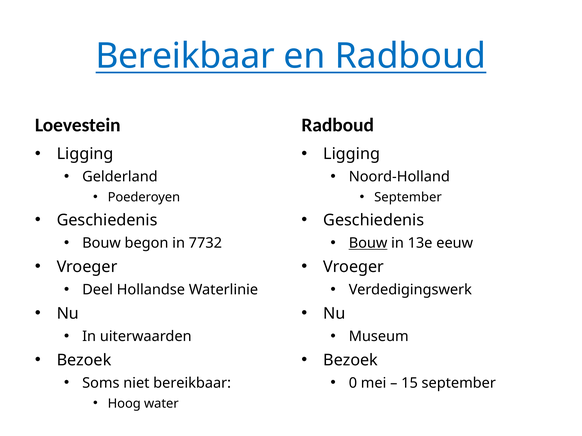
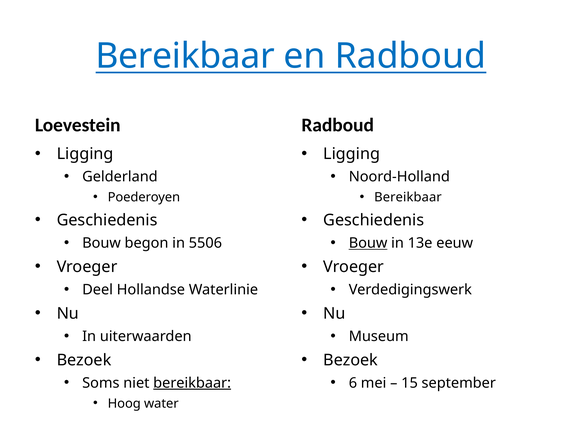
September at (408, 198): September -> Bereikbaar
7732: 7732 -> 5506
bereikbaar at (192, 383) underline: none -> present
0: 0 -> 6
